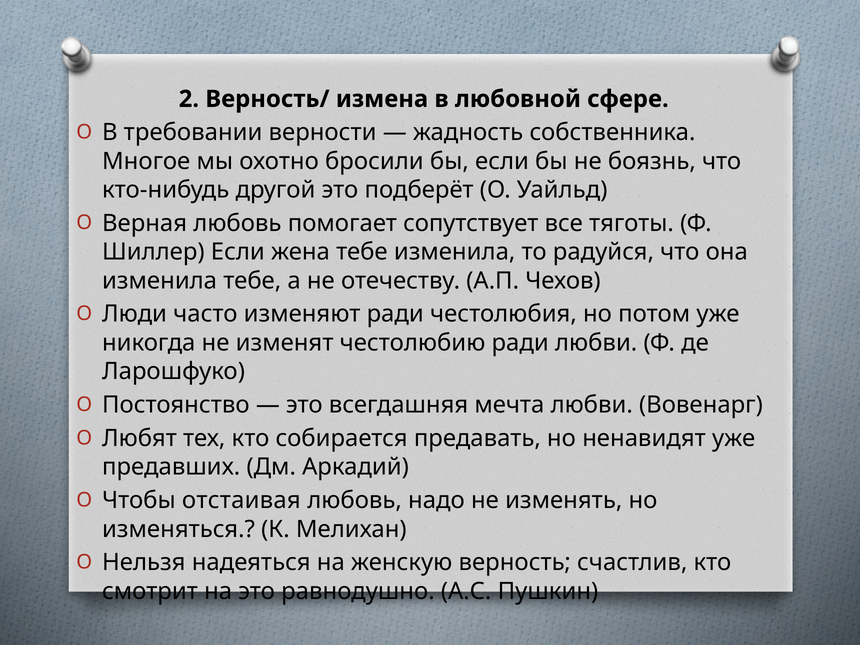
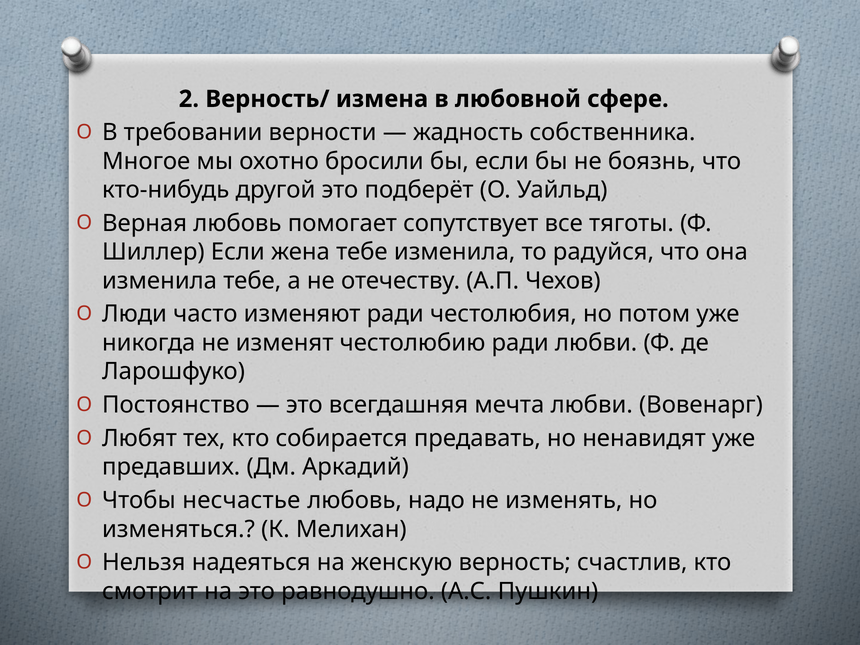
отстаивая: отстаивая -> несчастье
